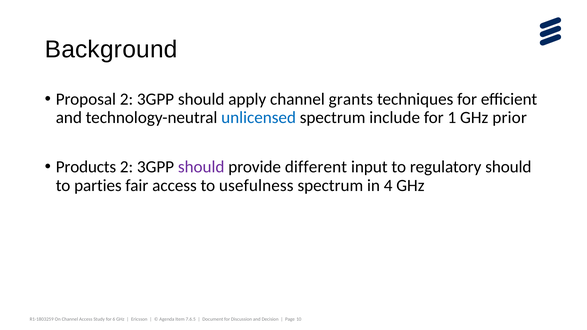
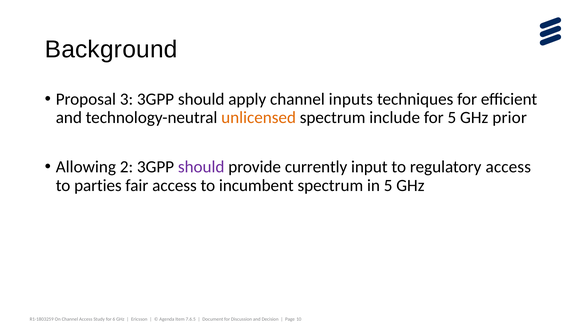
Proposal 2: 2 -> 3
grants: grants -> inputs
unlicensed colour: blue -> orange
for 1: 1 -> 5
Products: Products -> Allowing
different: different -> currently
regulatory should: should -> access
usefulness: usefulness -> incumbent
in 4: 4 -> 5
